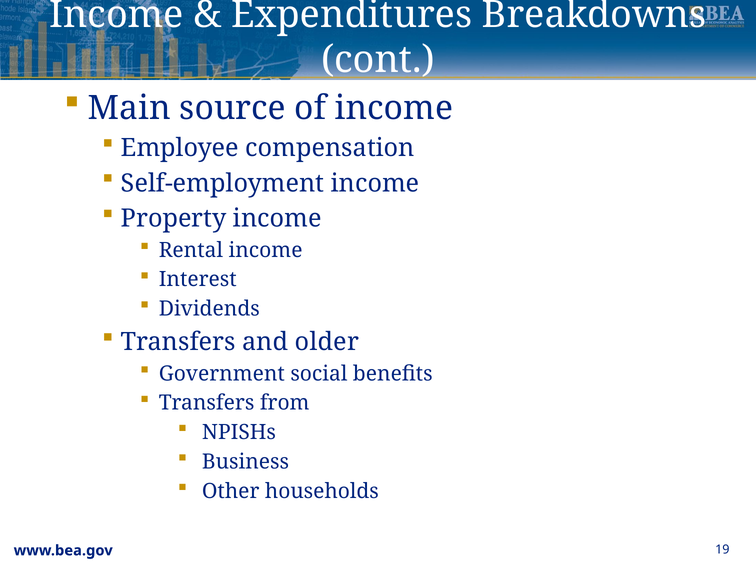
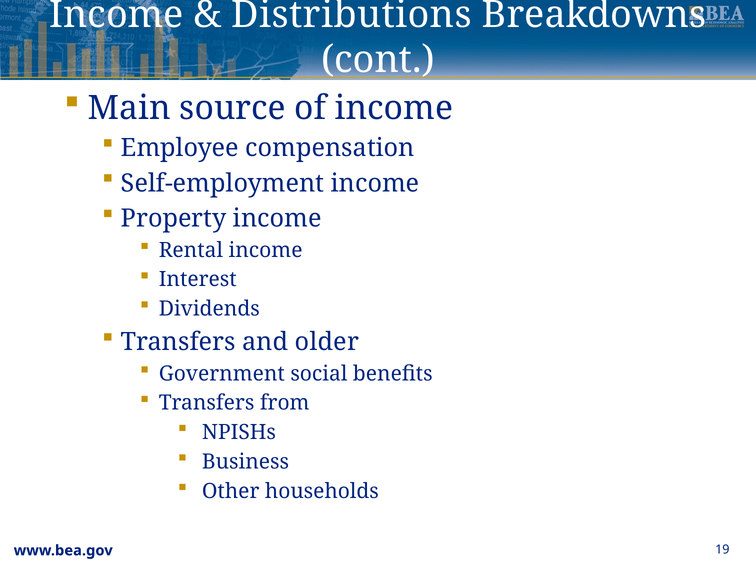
Expenditures: Expenditures -> Distributions
